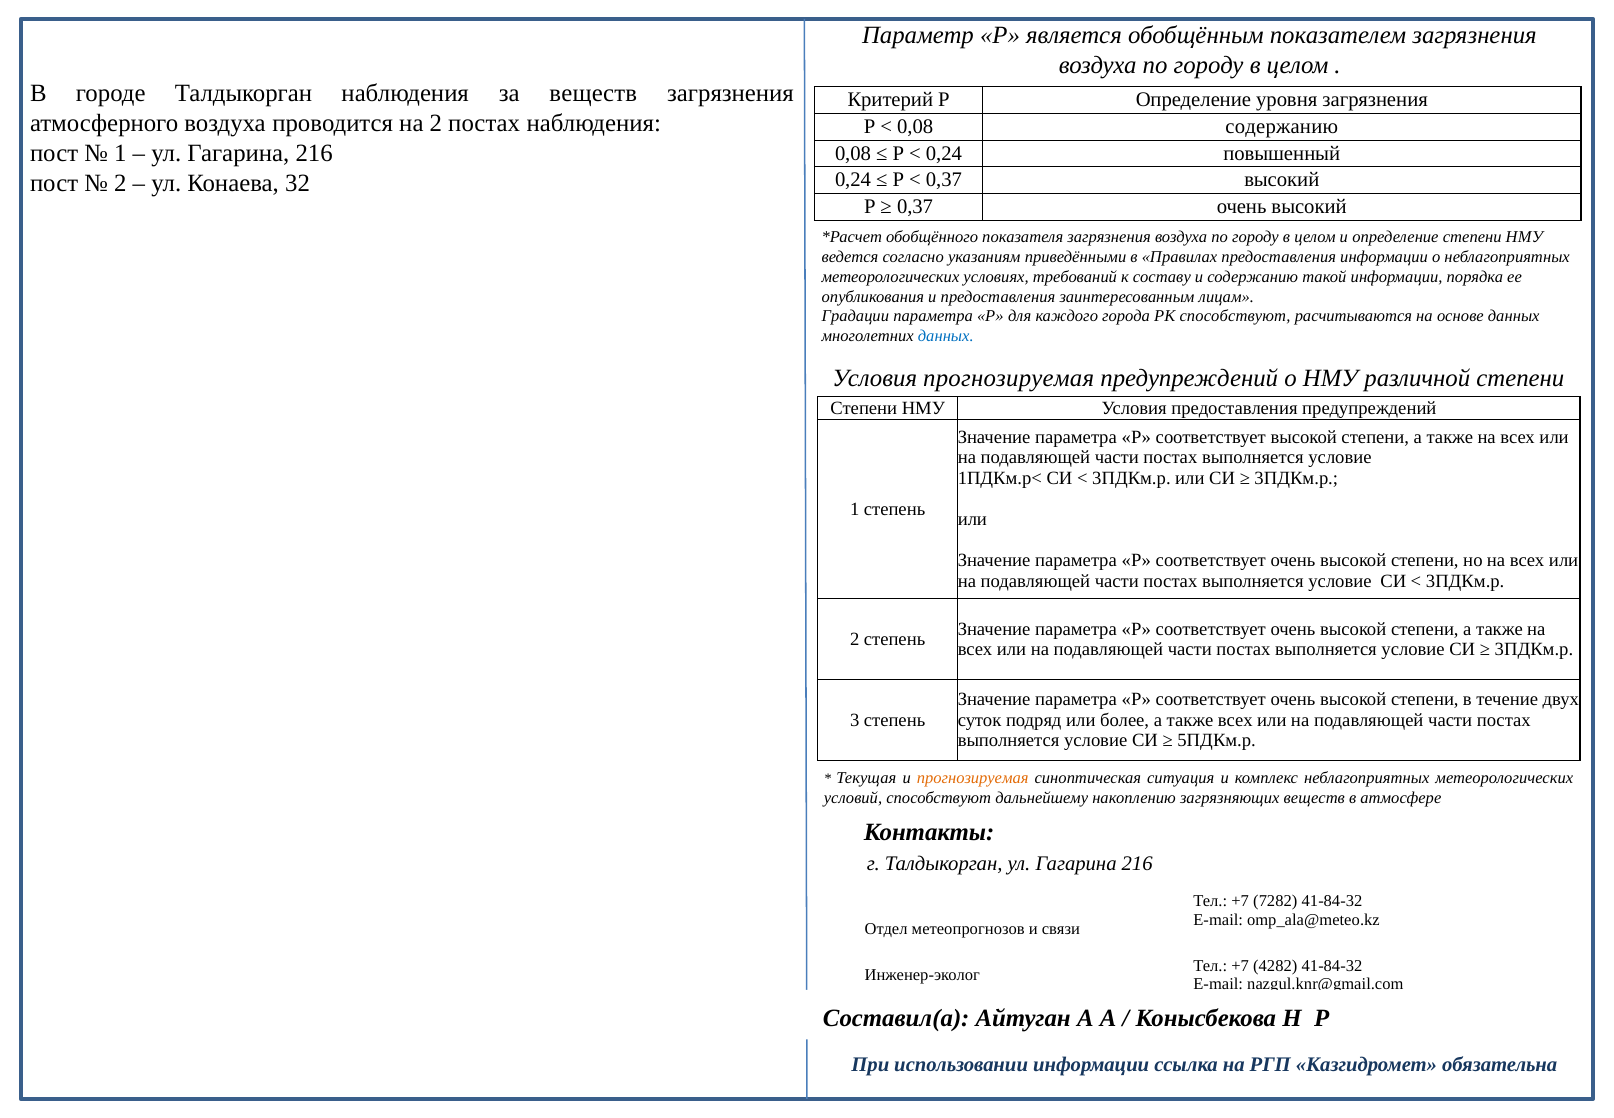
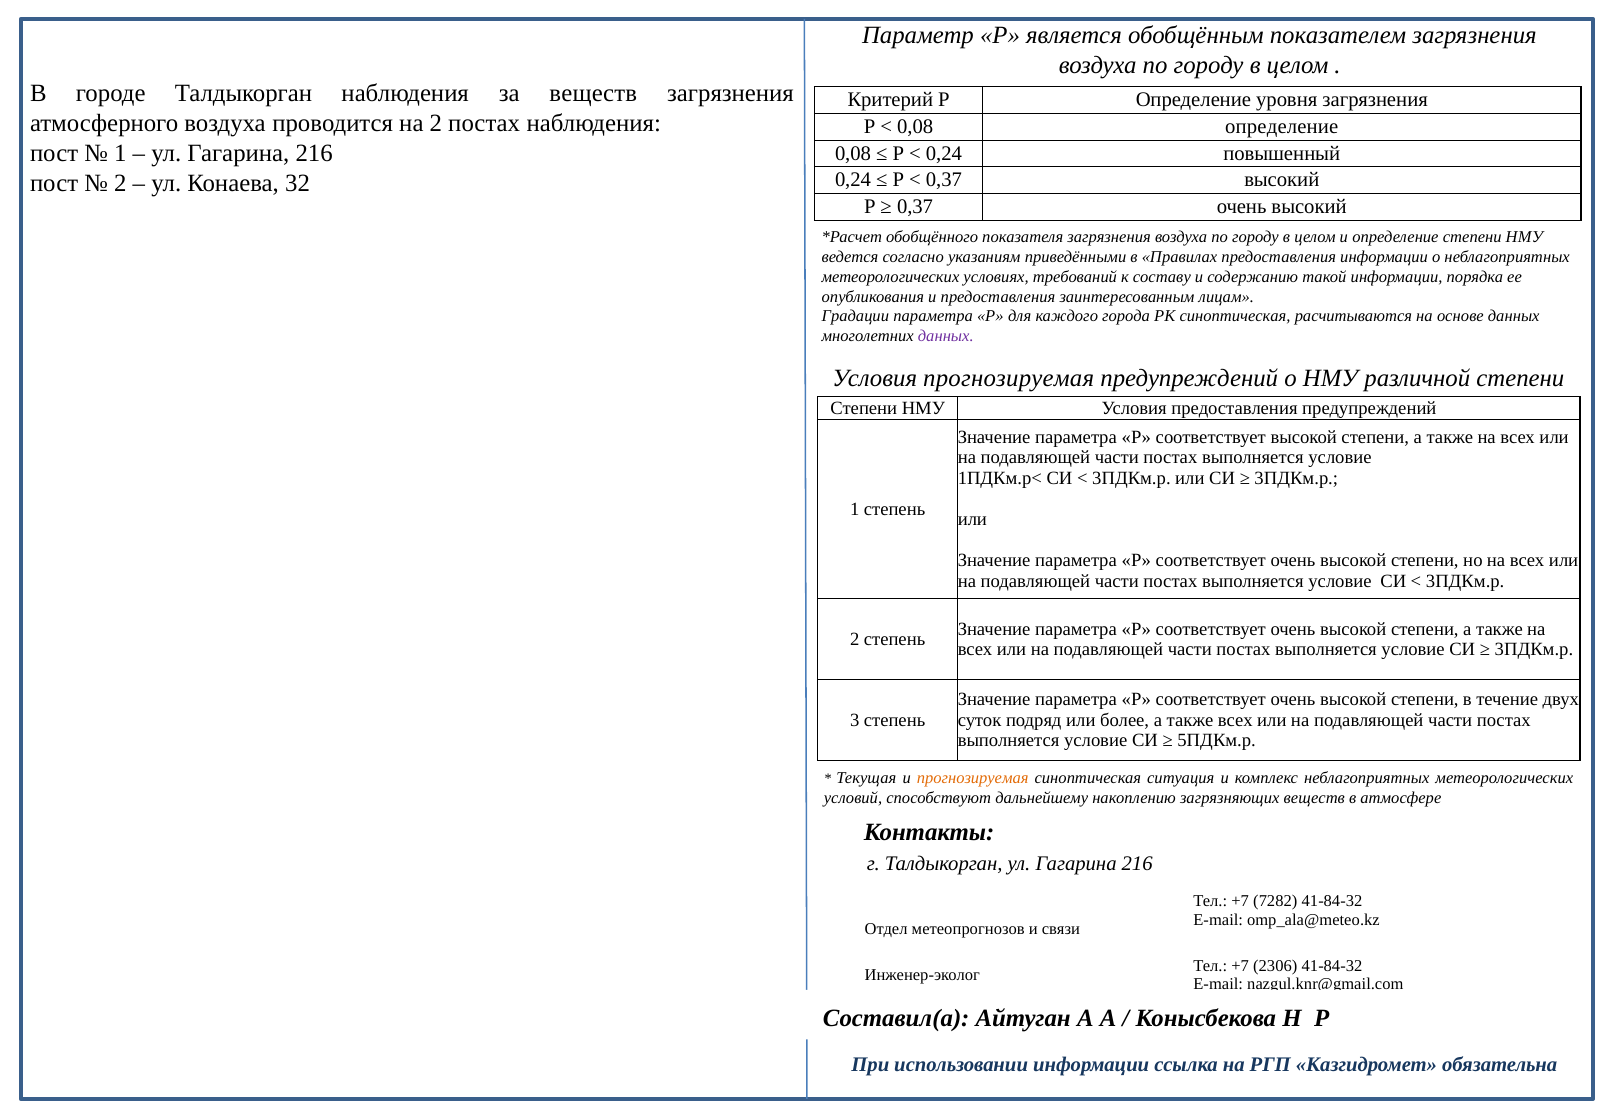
0,08 содержанию: содержанию -> определение
РК способствуют: способствуют -> синоптическая
данных at (946, 336) colour: blue -> purple
4282: 4282 -> 2306
